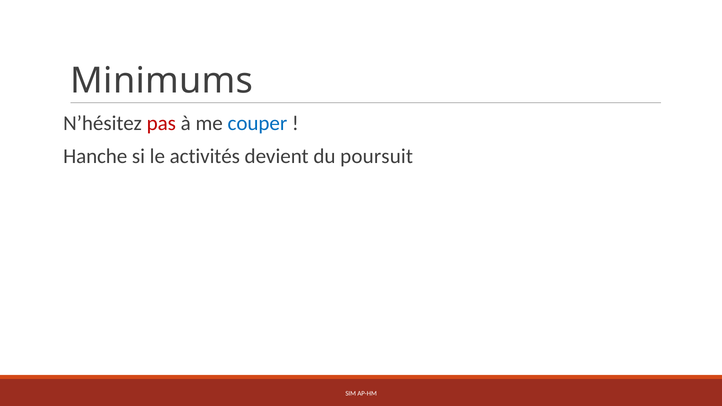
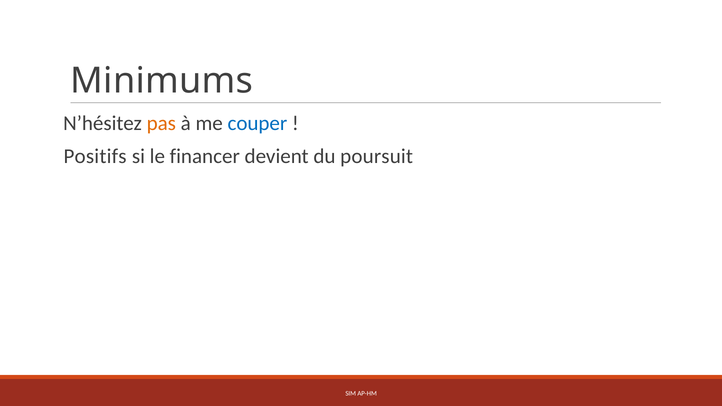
pas colour: red -> orange
Hanche: Hanche -> Positifs
activités: activités -> financer
